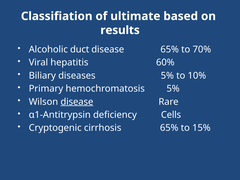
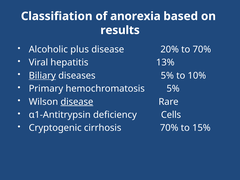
ultimate: ultimate -> anorexia
duct: duct -> plus
disease 65%: 65% -> 20%
60%: 60% -> 13%
Biliary underline: none -> present
cirrhosis 65%: 65% -> 70%
